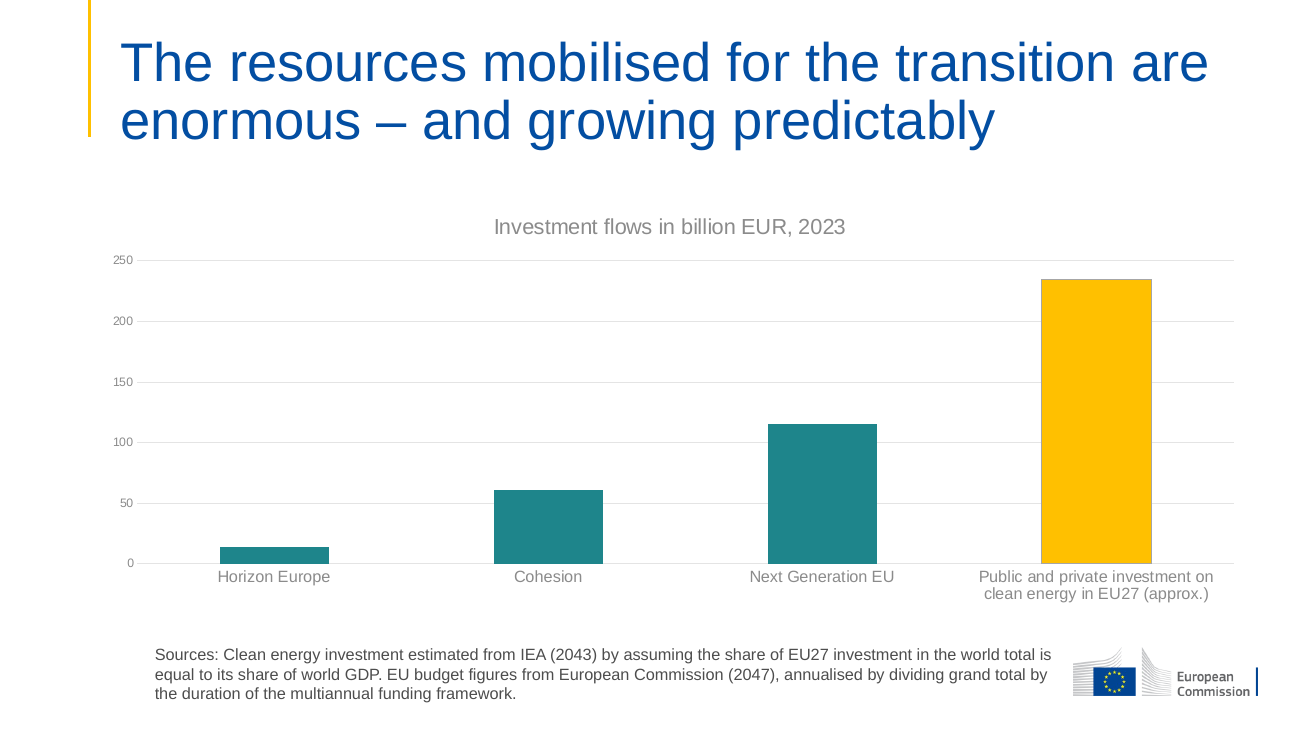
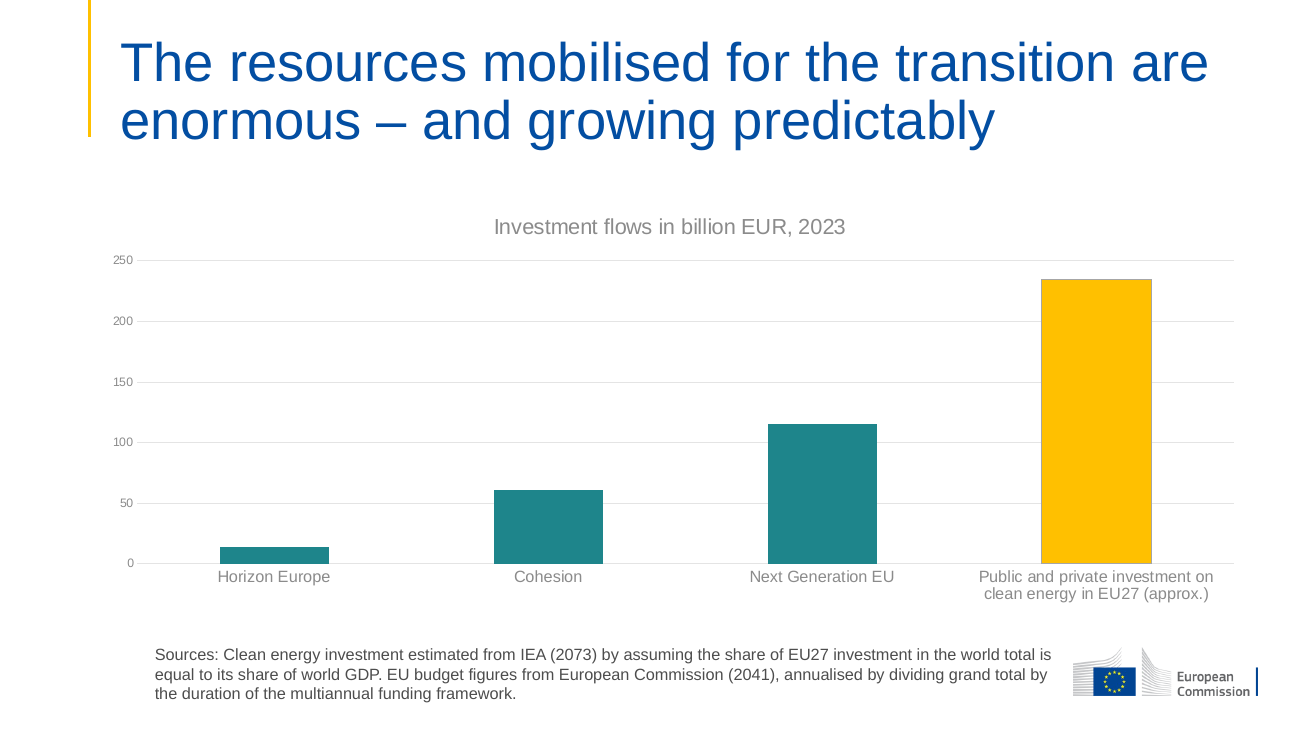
2043: 2043 -> 2073
2047: 2047 -> 2041
